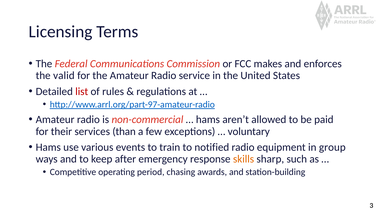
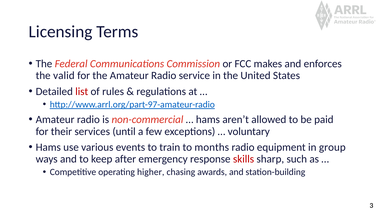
than: than -> until
notified: notified -> months
skills colour: orange -> red
period: period -> higher
